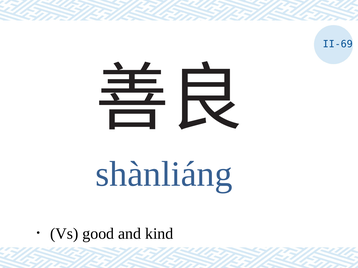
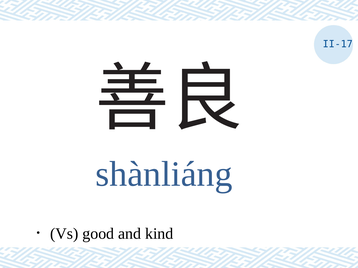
II-69: II-69 -> II-17
